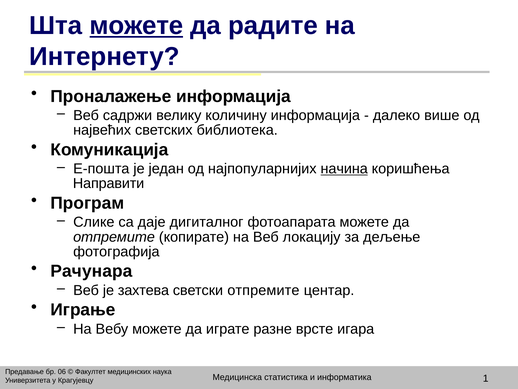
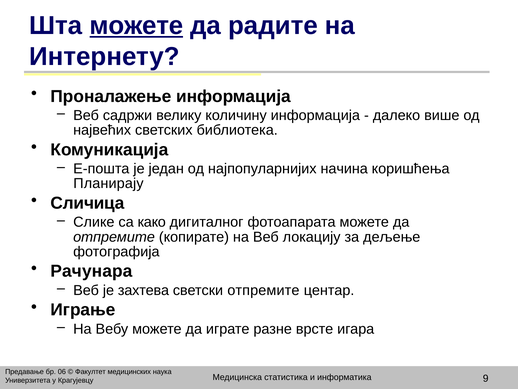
начина underline: present -> none
Направити: Направити -> Планирају
Програм: Програм -> Сличица
даје: даје -> како
1: 1 -> 9
